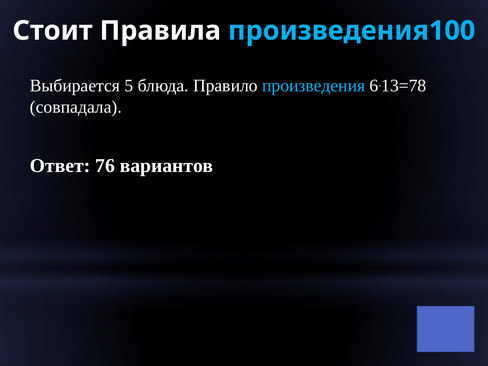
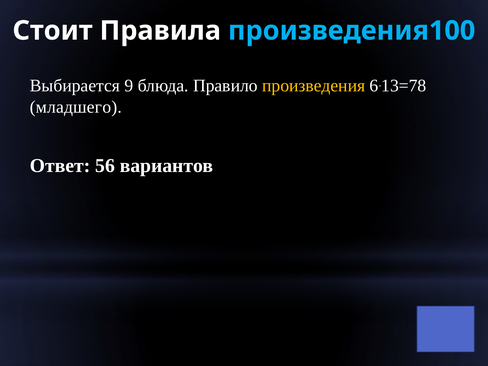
5: 5 -> 9
произведения colour: light blue -> yellow
совпадала: совпадала -> младшего
76: 76 -> 56
